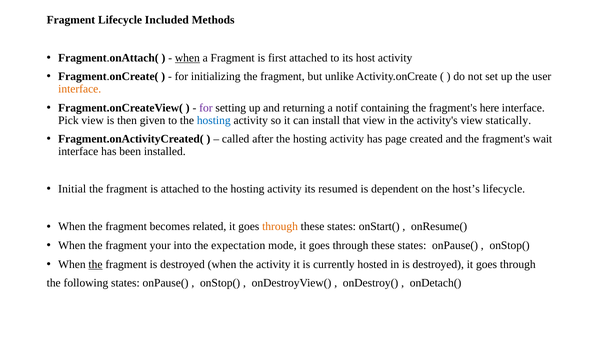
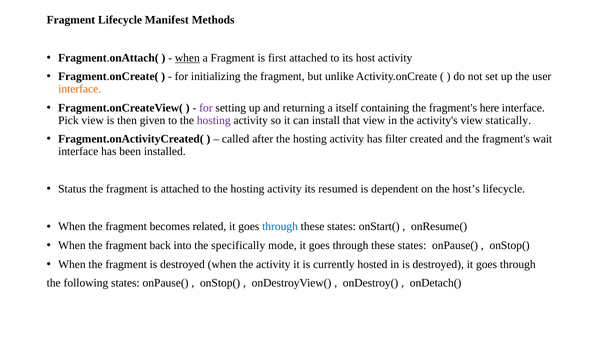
Included: Included -> Manifest
notif: notif -> itself
hosting at (214, 120) colour: blue -> purple
page: page -> filter
Initial: Initial -> Status
through at (280, 227) colour: orange -> blue
your: your -> back
expectation: expectation -> specifically
the at (95, 264) underline: present -> none
